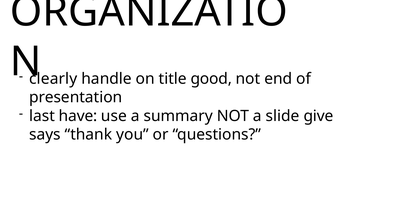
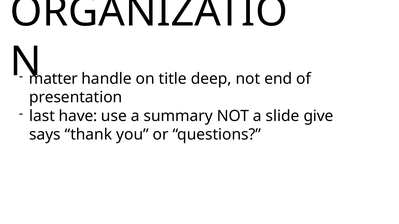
clearly: clearly -> matter
good: good -> deep
